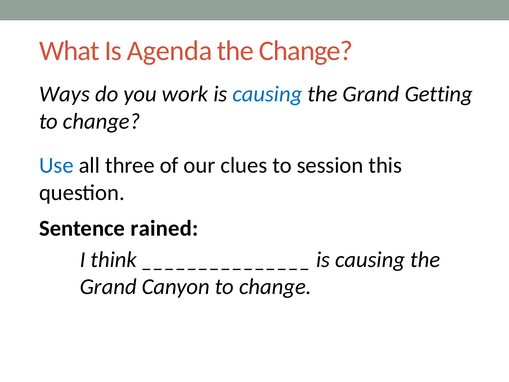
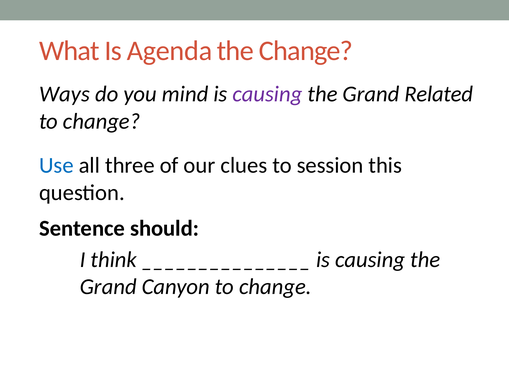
work: work -> mind
causing at (267, 94) colour: blue -> purple
Getting: Getting -> Related
rained: rained -> should
